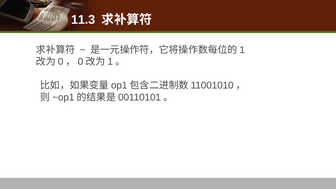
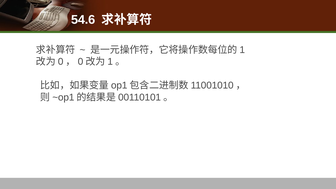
11.3: 11.3 -> 54.6
